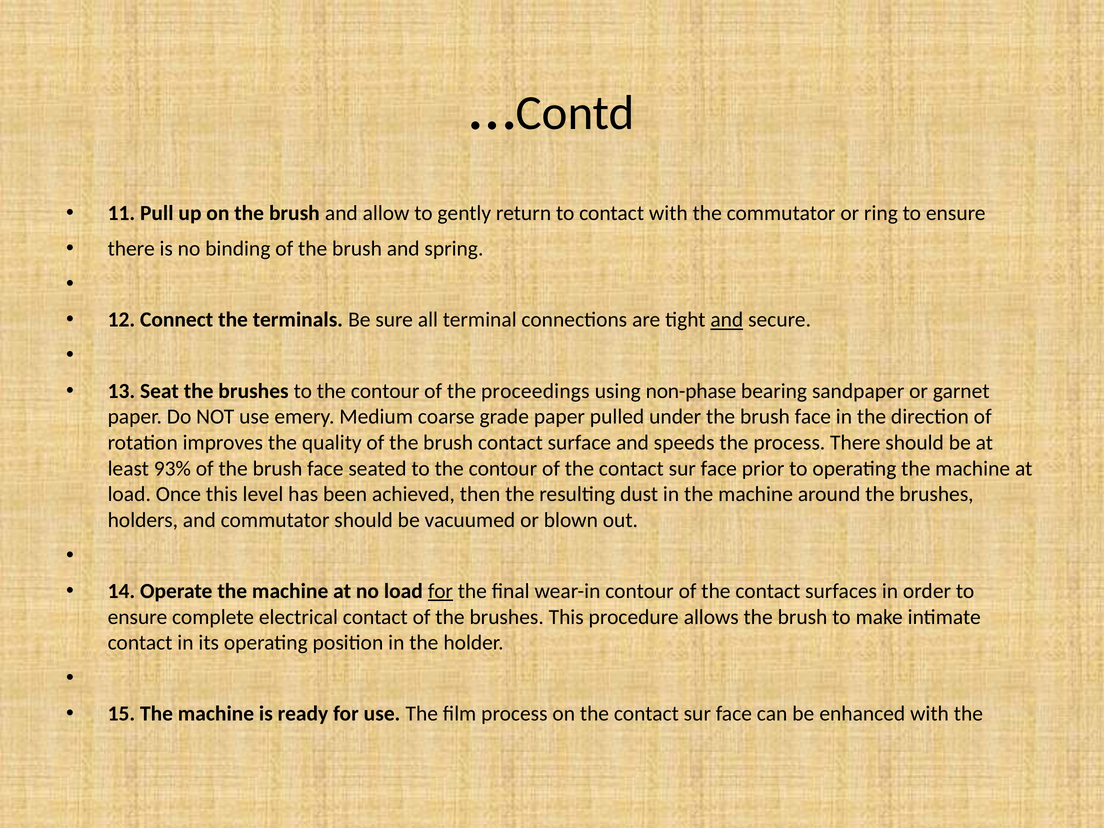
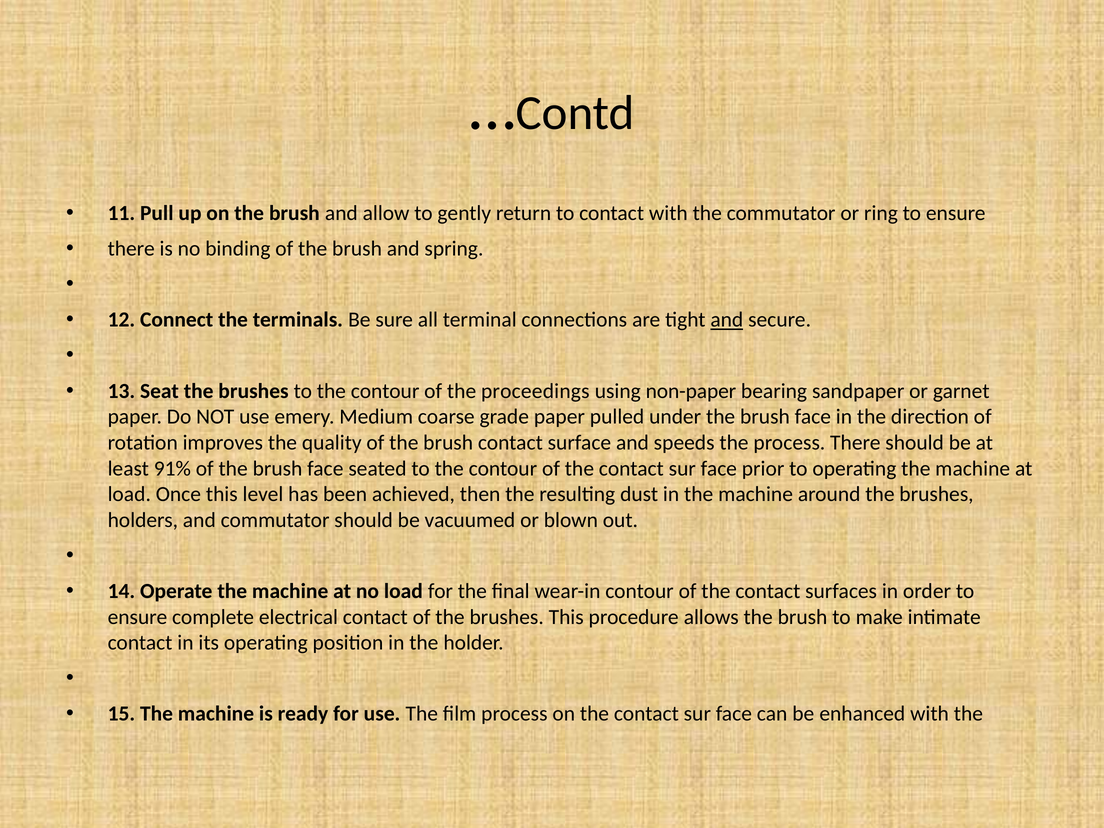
non-phase: non-phase -> non-paper
93%: 93% -> 91%
for at (440, 591) underline: present -> none
